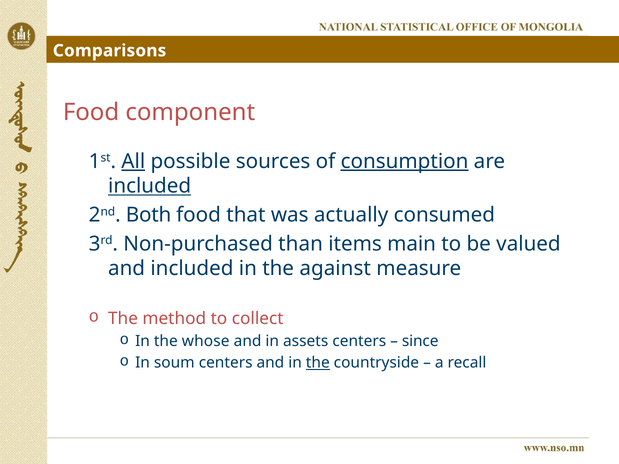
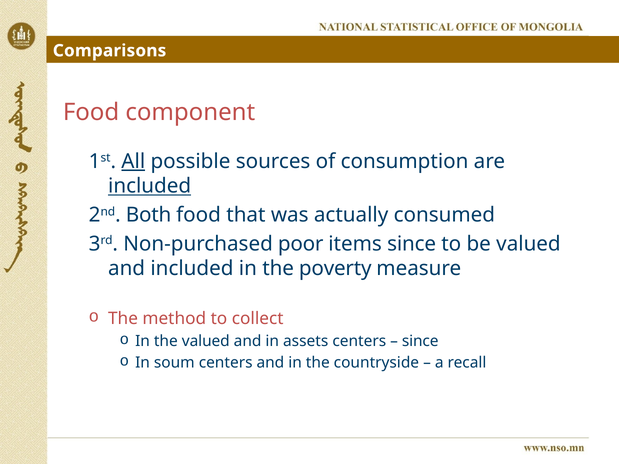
consumption underline: present -> none
than: than -> poor
items main: main -> since
against: against -> poverty
the whose: whose -> valued
the at (318, 363) underline: present -> none
